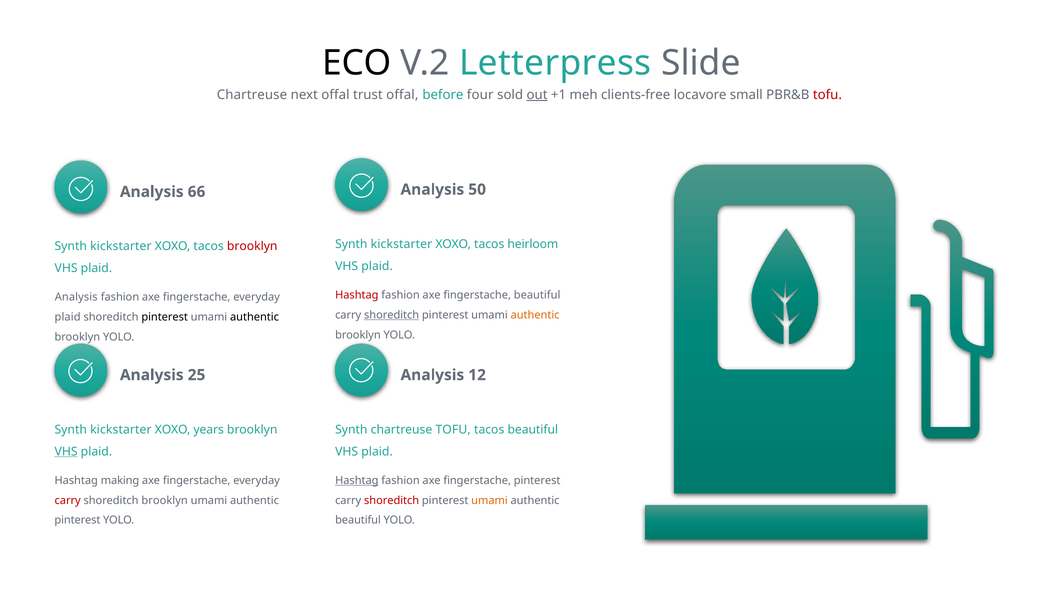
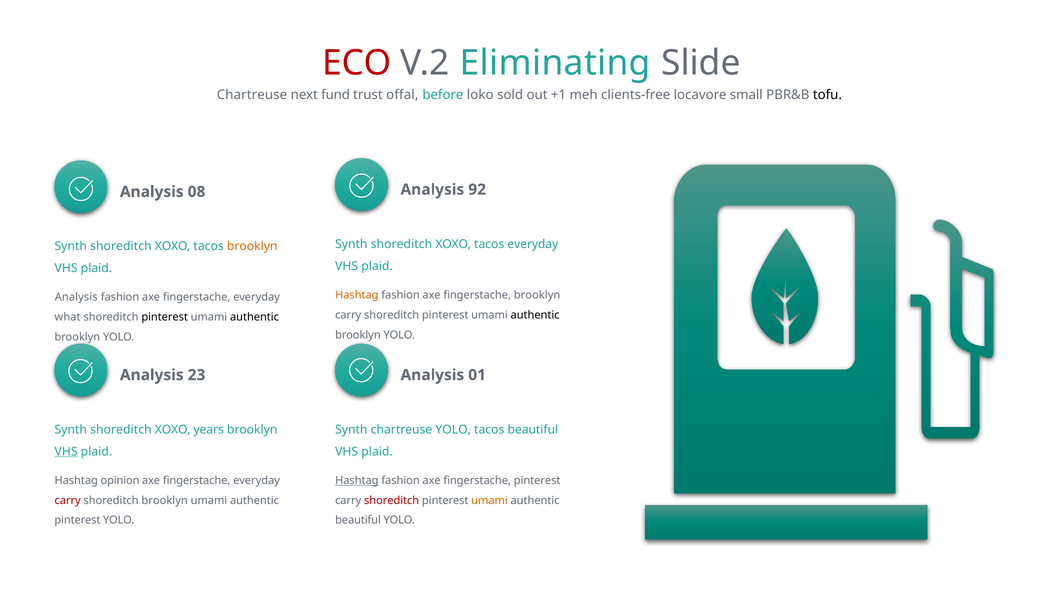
ECO colour: black -> red
Letterpress: Letterpress -> Eliminating
next offal: offal -> fund
four: four -> loko
out underline: present -> none
tofu at (827, 95) colour: red -> black
50: 50 -> 92
66: 66 -> 08
kickstarter at (401, 244): kickstarter -> shoreditch
tacos heirloom: heirloom -> everyday
kickstarter at (121, 246): kickstarter -> shoreditch
brooklyn at (252, 246) colour: red -> orange
Hashtag at (357, 295) colour: red -> orange
fingerstache beautiful: beautiful -> brooklyn
shoreditch at (392, 315) underline: present -> none
authentic at (535, 315) colour: orange -> black
plaid at (68, 317): plaid -> what
25: 25 -> 23
12: 12 -> 01
kickstarter at (121, 429): kickstarter -> shoreditch
chartreuse TOFU: TOFU -> YOLO
making: making -> opinion
